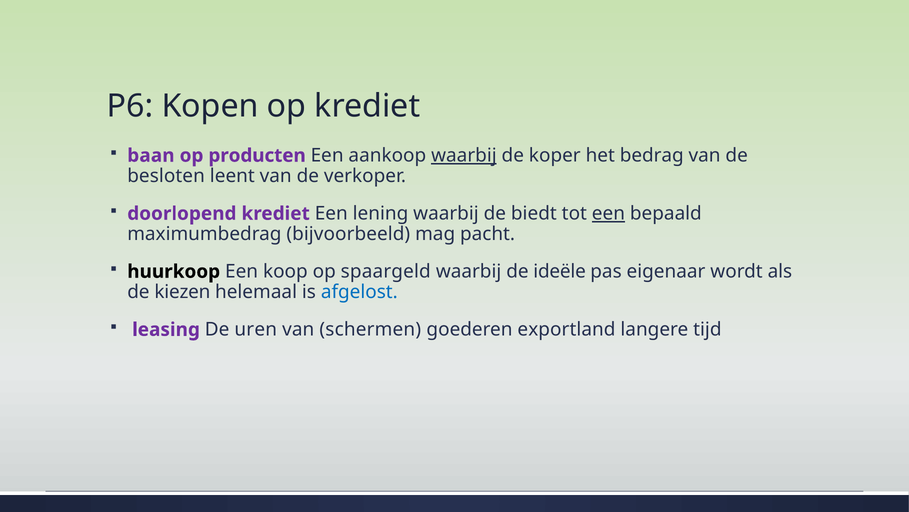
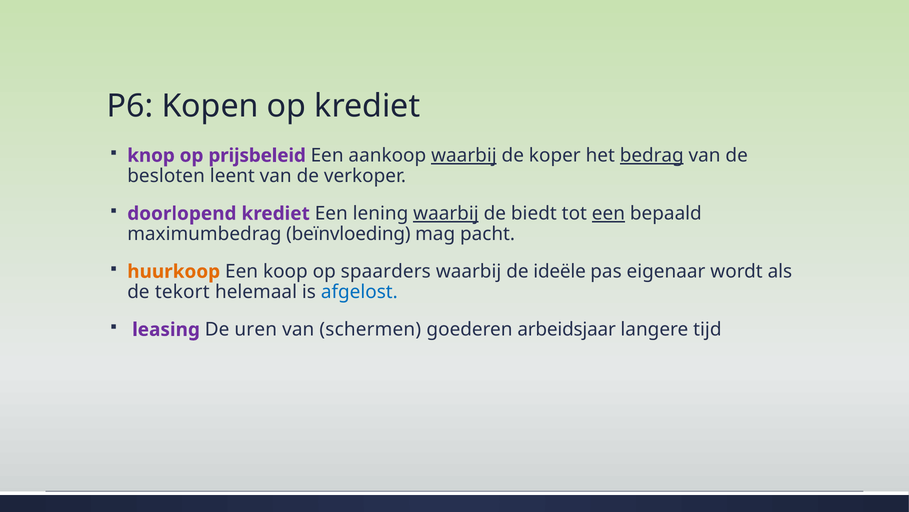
baan: baan -> knop
producten: producten -> prijsbeleid
bedrag underline: none -> present
waarbij at (446, 213) underline: none -> present
bijvoorbeeld: bijvoorbeeld -> beïnvloeding
huurkoop colour: black -> orange
spaargeld: spaargeld -> spaarders
kiezen: kiezen -> tekort
exportland: exportland -> arbeidsjaar
